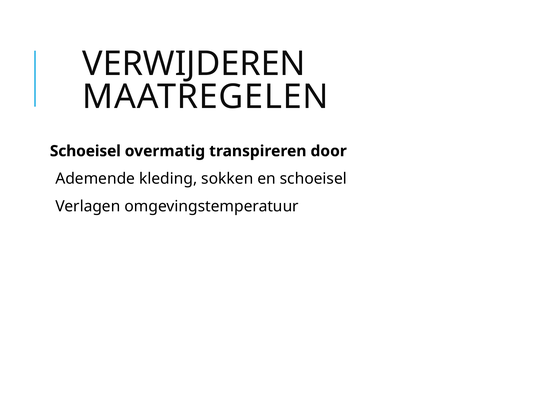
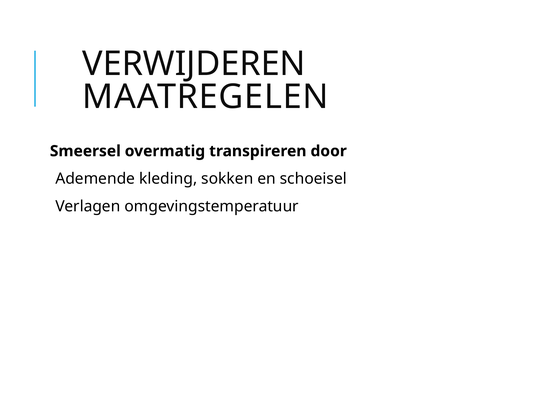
Schoeisel at (85, 151): Schoeisel -> Smeersel
